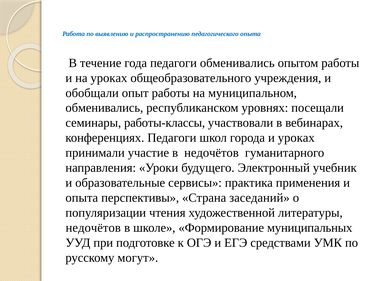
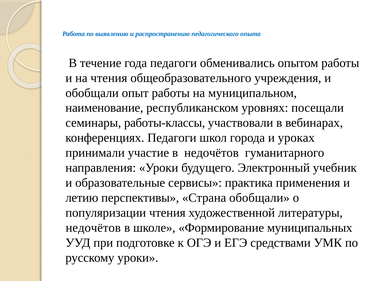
на уроках: уроках -> чтения
обменивались at (104, 108): обменивались -> наименование
опыта at (82, 197): опыта -> летию
Страна заседаний: заседаний -> обобщали
русскому могут: могут -> уроки
